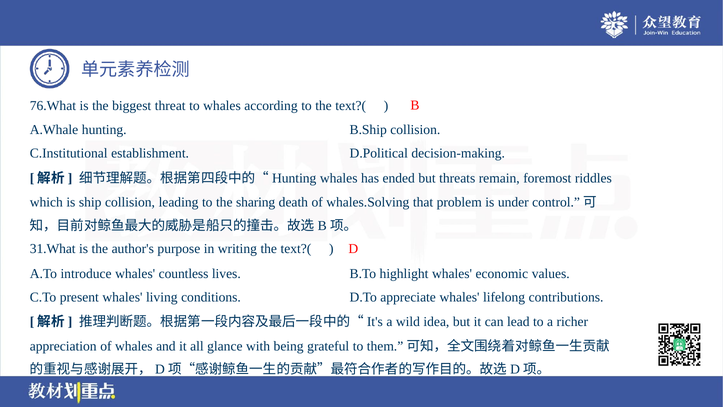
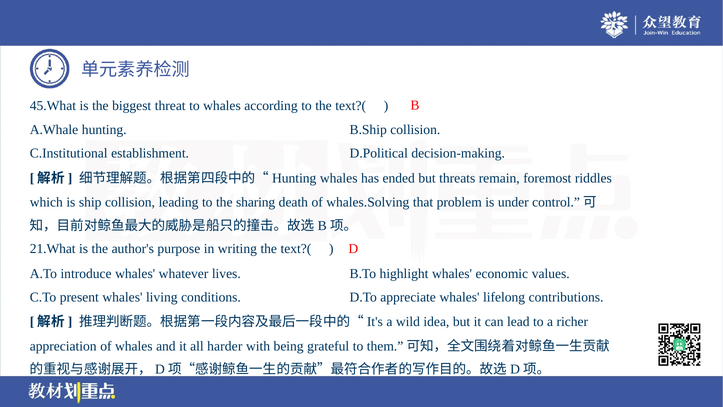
76.What: 76.What -> 45.What
31.What: 31.What -> 21.What
countless: countless -> whatever
glance: glance -> harder
